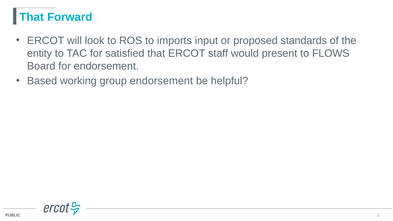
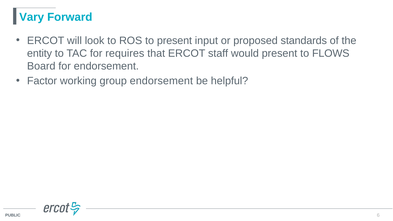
That at (32, 17): That -> Vary
to imports: imports -> present
satisfied: satisfied -> requires
Based: Based -> Factor
